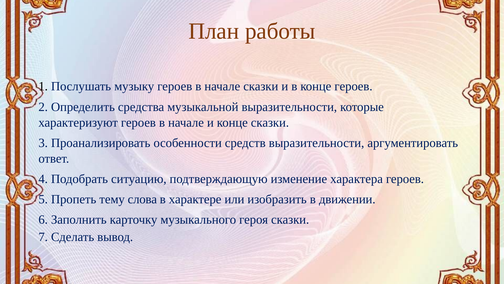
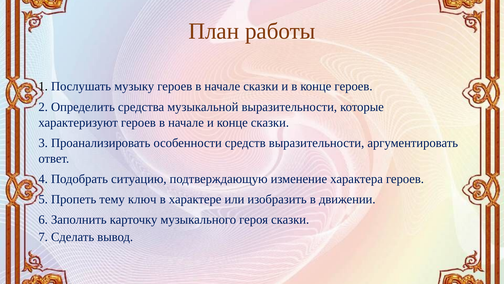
слова: слова -> ключ
